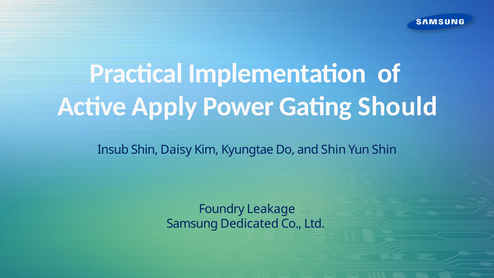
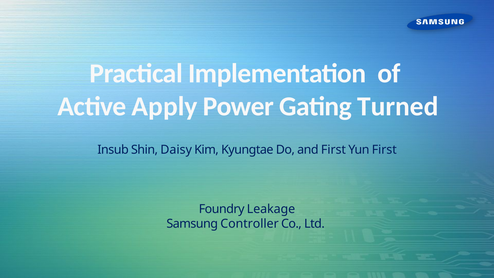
Should: Should -> Turned
and Shin: Shin -> First
Yun Shin: Shin -> First
Dedicated: Dedicated -> Controller
